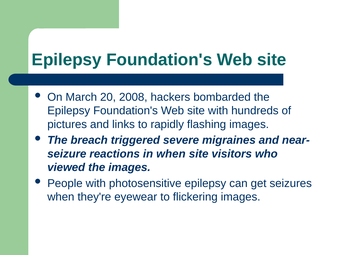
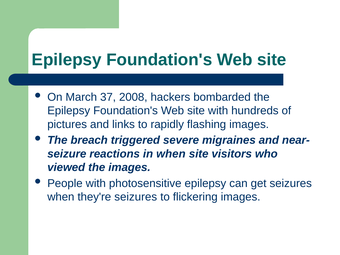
20: 20 -> 37
they're eyewear: eyewear -> seizures
